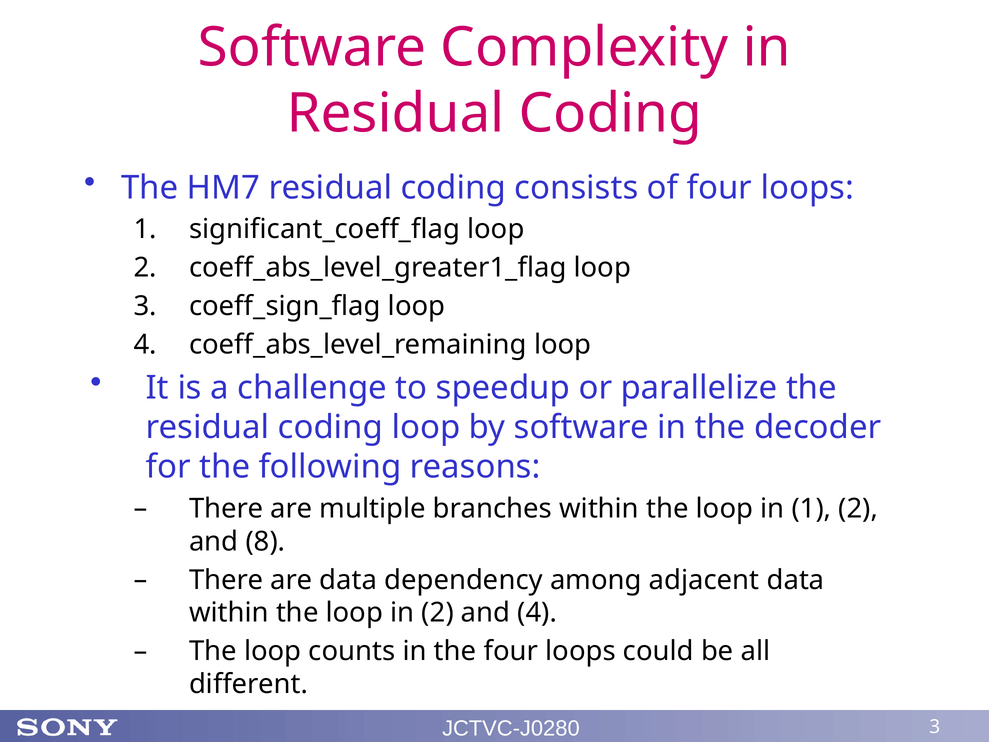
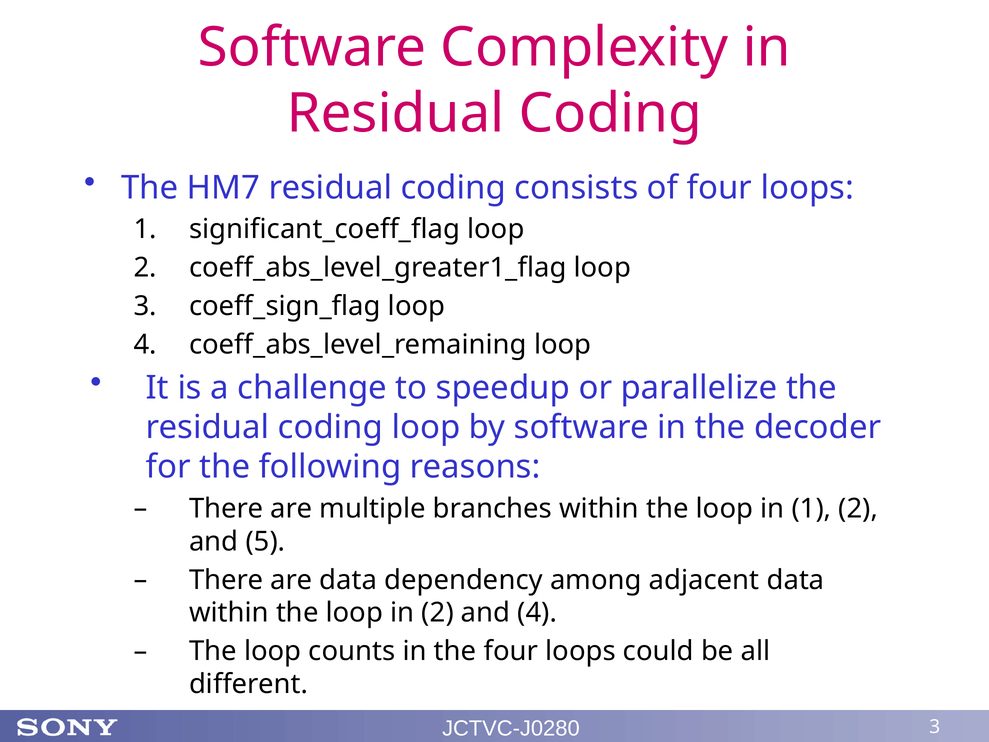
8: 8 -> 5
